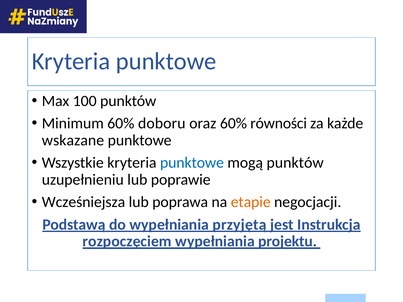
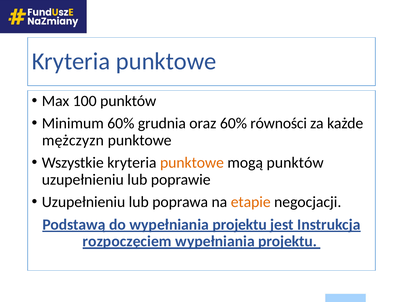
doboru: doboru -> grudnia
wskazane: wskazane -> mężczyzn
punktowe at (192, 163) colour: blue -> orange
Wcześniejsza at (84, 202): Wcześniejsza -> Uzupełnieniu
do wypełniania przyjętą: przyjętą -> projektu
